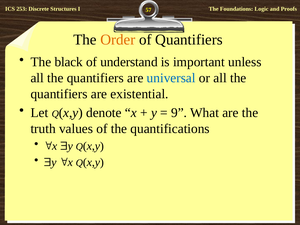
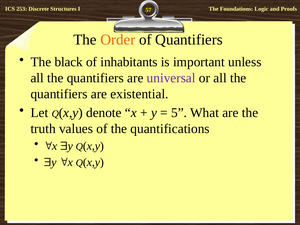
understand: understand -> inhabitants
universal colour: blue -> purple
9: 9 -> 5
